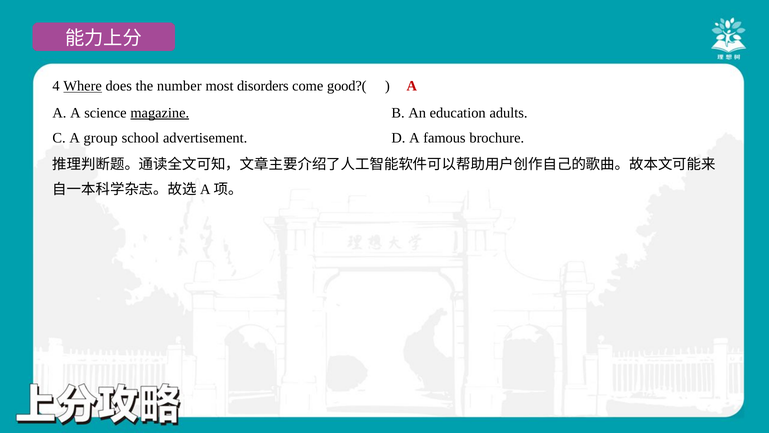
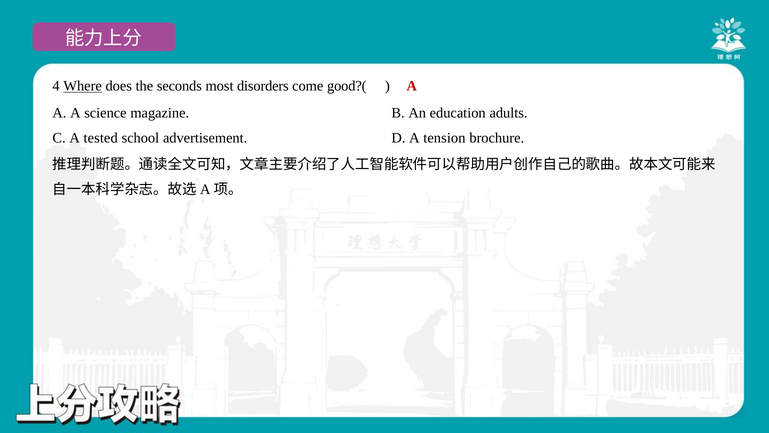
number: number -> seconds
magazine underline: present -> none
group: group -> tested
famous: famous -> tension
